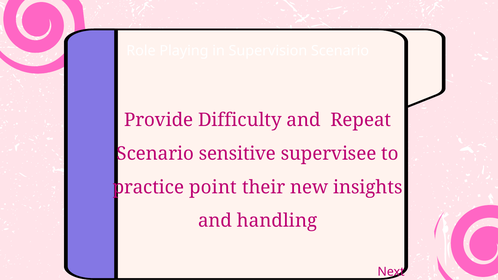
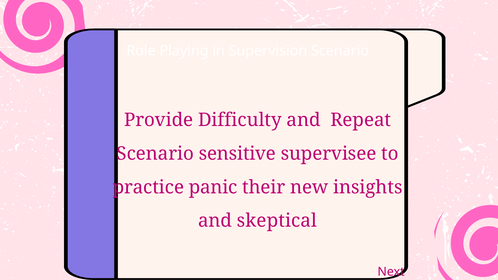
point: point -> panic
handling: handling -> skeptical
